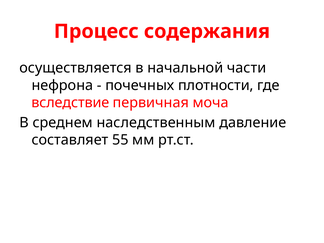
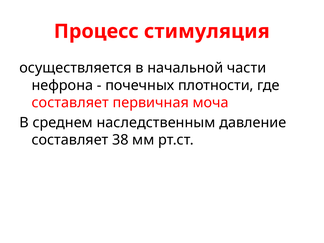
содержания: содержания -> стимуляция
вследствие at (70, 103): вследствие -> составляет
55: 55 -> 38
